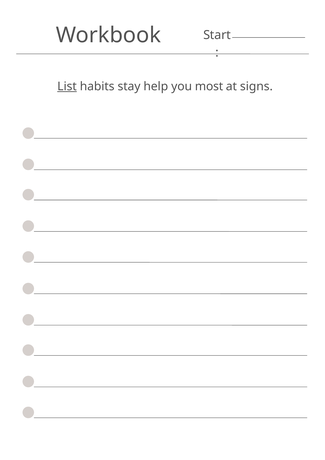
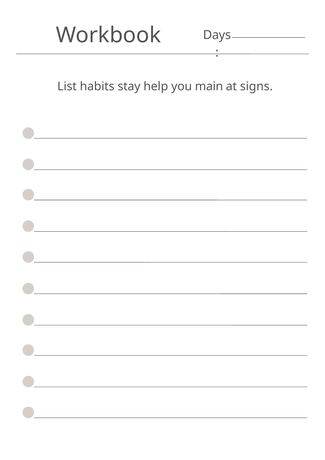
Start: Start -> Days
List underline: present -> none
most: most -> main
